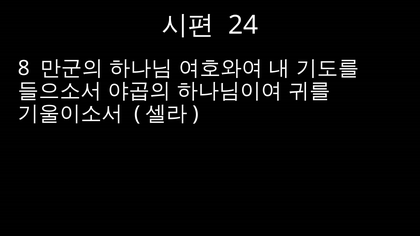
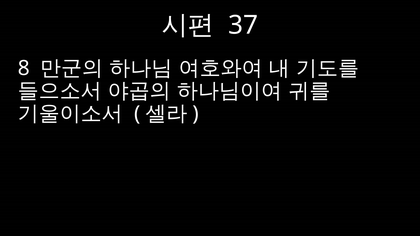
24: 24 -> 37
